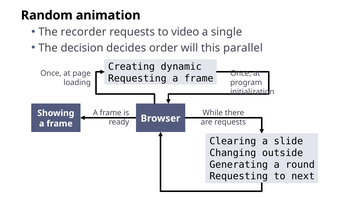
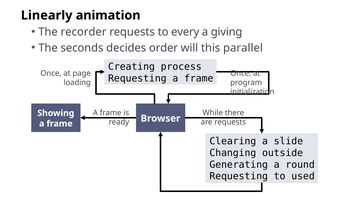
Random: Random -> Linearly
video: video -> every
single: single -> giving
decision: decision -> seconds
dynamic: dynamic -> process
next: next -> used
